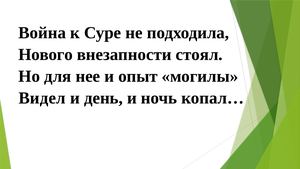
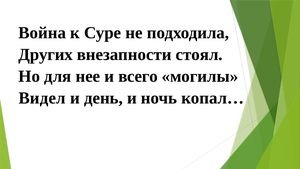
Нового: Нового -> Других
опыт: опыт -> всего
